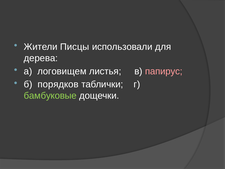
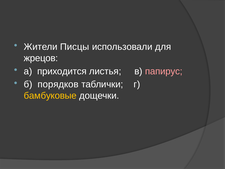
дерева: дерева -> жрецов
логовищем: логовищем -> приходится
бамбуковые colour: light green -> yellow
